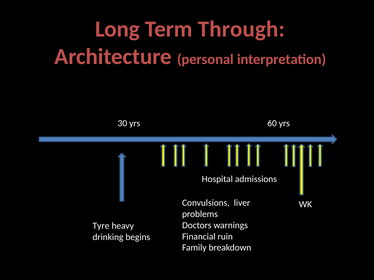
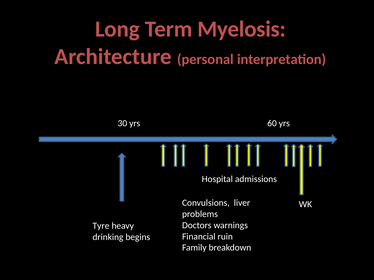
Through: Through -> Myelosis
